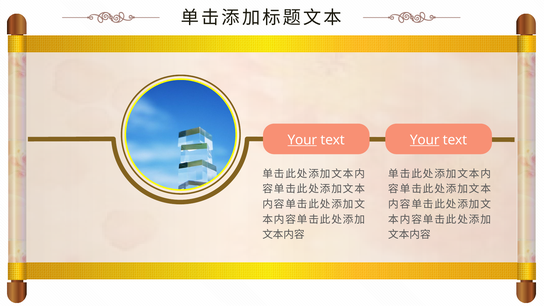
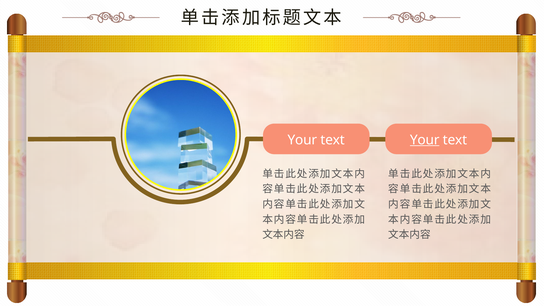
Your at (302, 140) underline: present -> none
